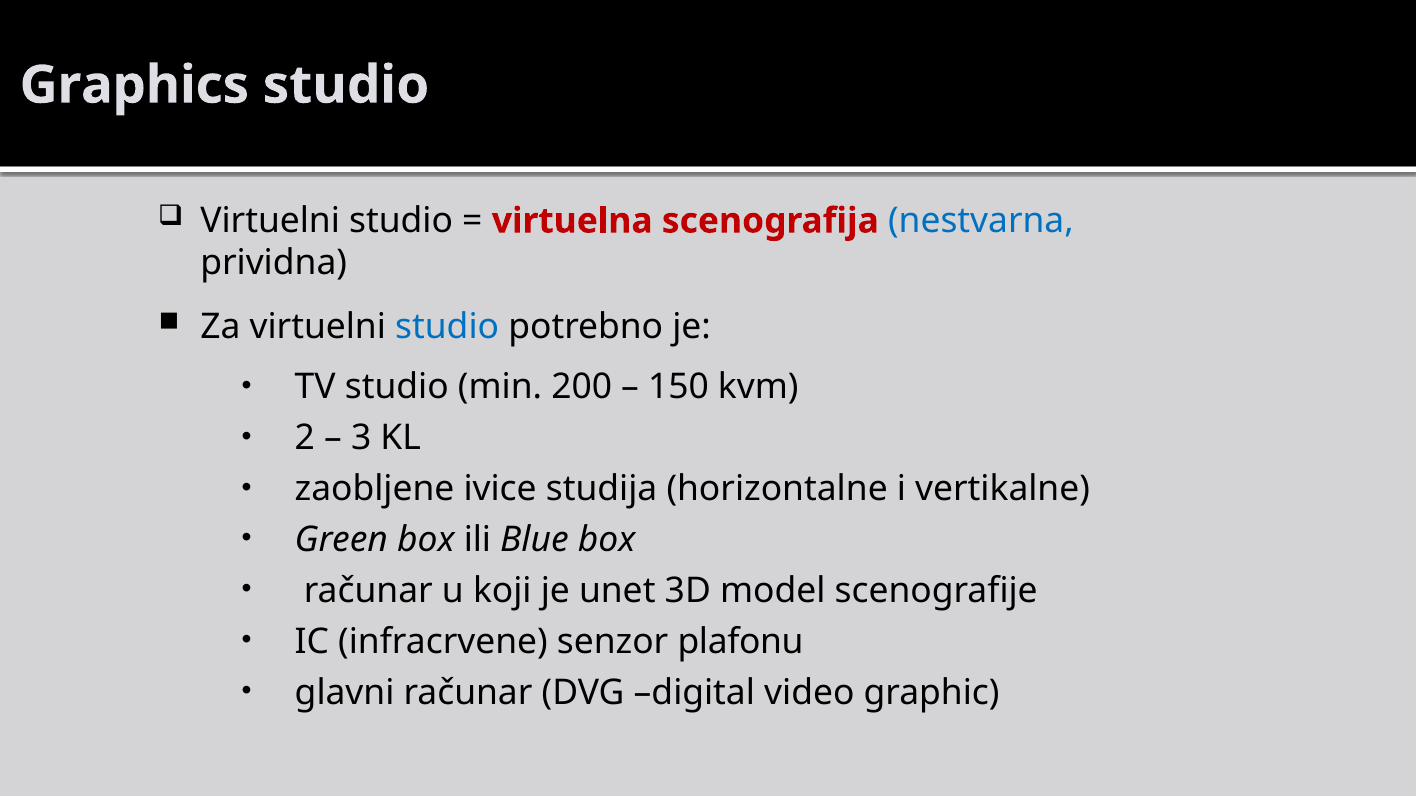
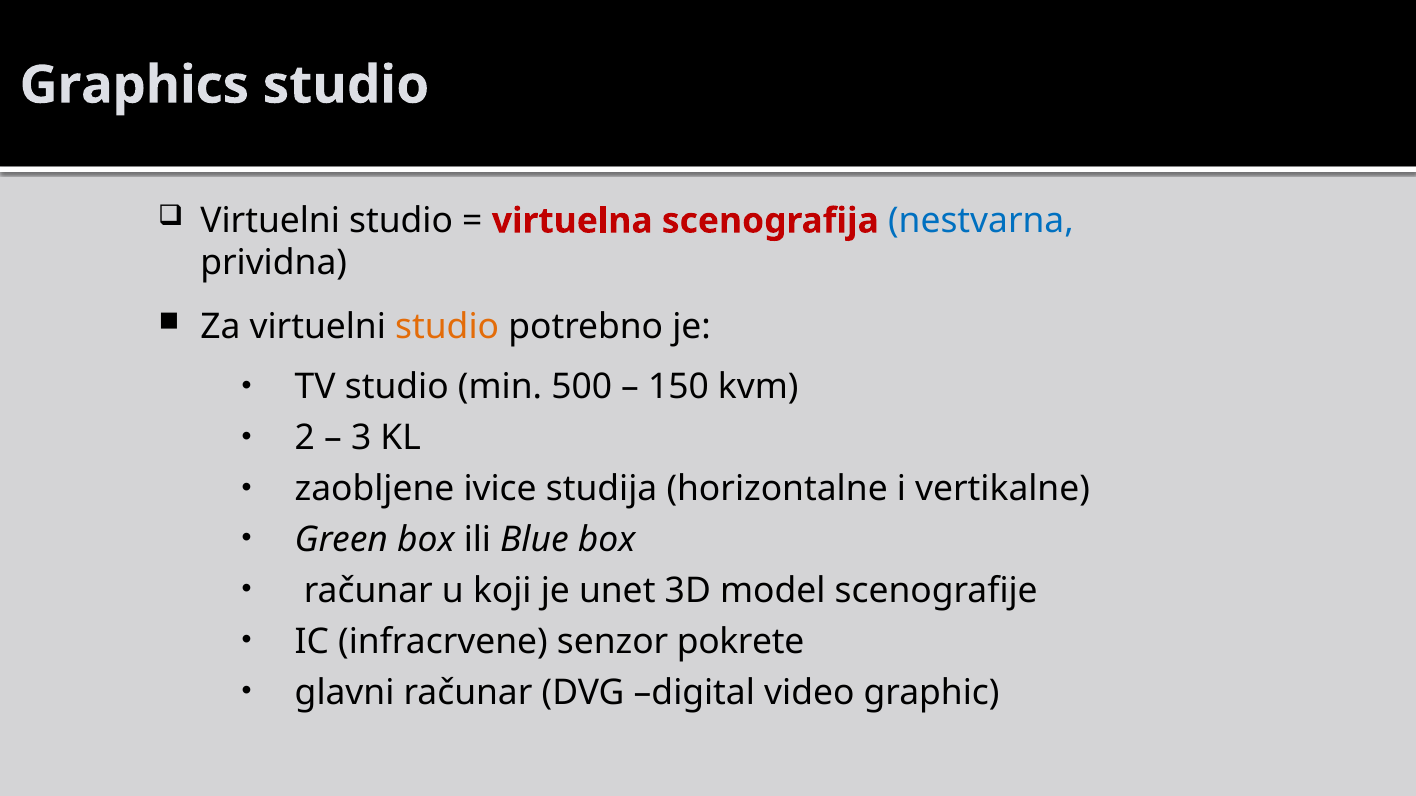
studio at (447, 327) colour: blue -> orange
200: 200 -> 500
plafonu: plafonu -> pokrete
